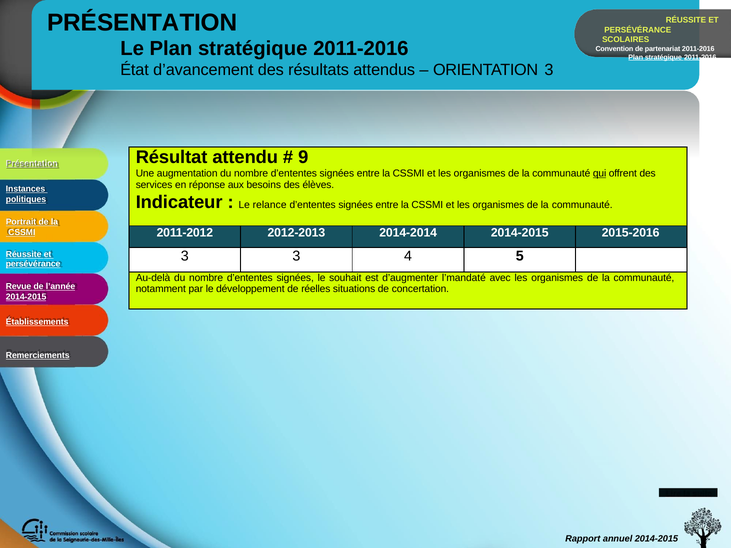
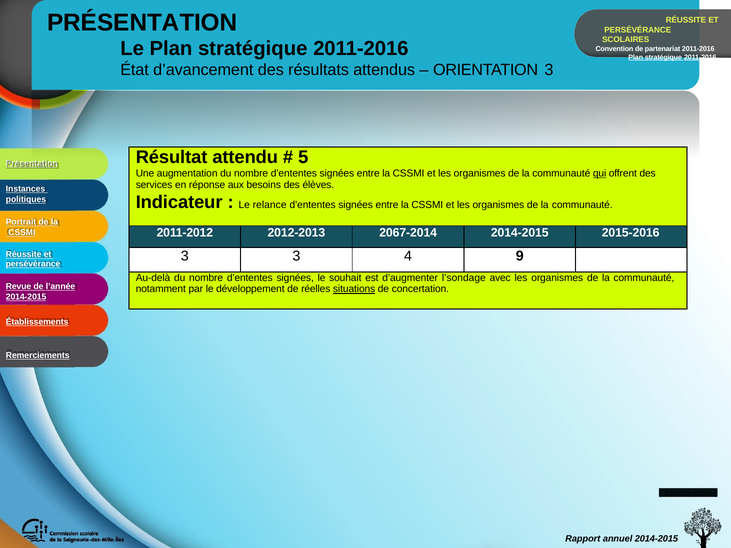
9: 9 -> 5
2014-2014: 2014-2014 -> 2067-2014
5: 5 -> 9
l’mandaté: l’mandaté -> l’sondage
situations underline: none -> present
